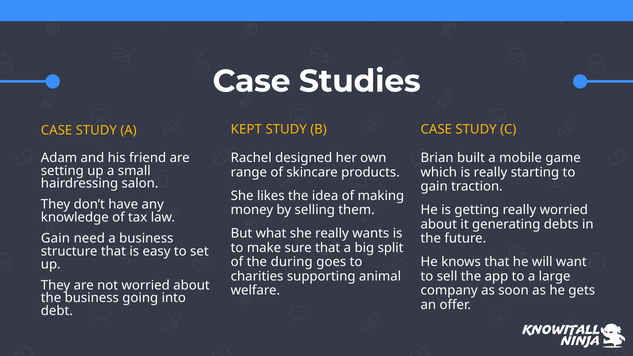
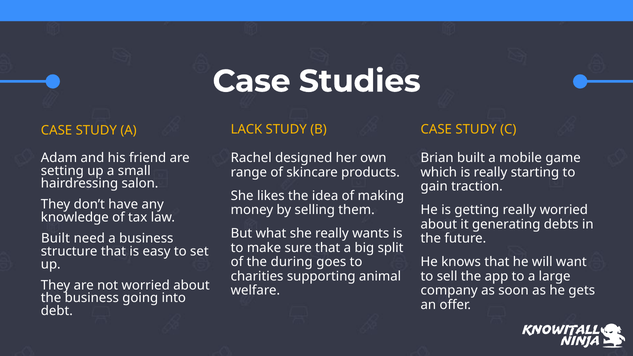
KEPT: KEPT -> LACK
Gain at (55, 239): Gain -> Built
